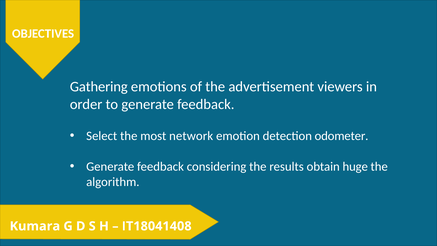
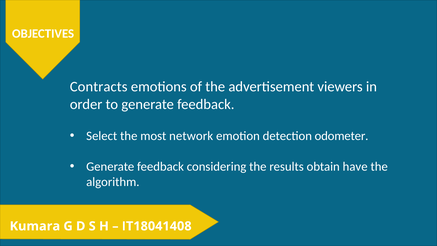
Gathering: Gathering -> Contracts
huge: huge -> have
